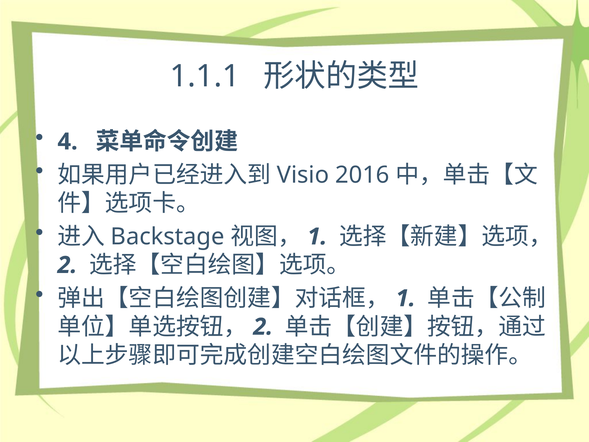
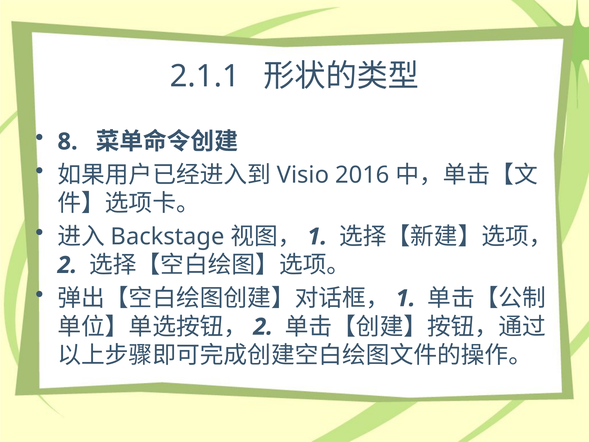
1.1.1: 1.1.1 -> 2.1.1
4: 4 -> 8
